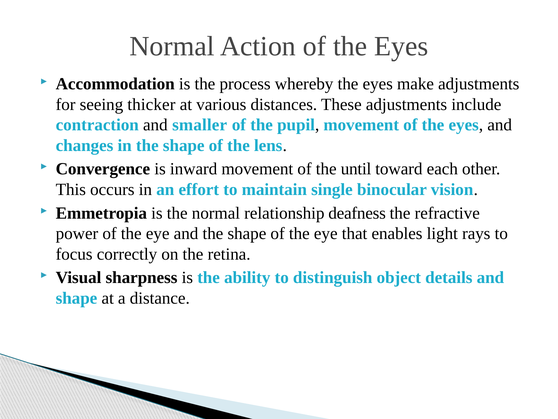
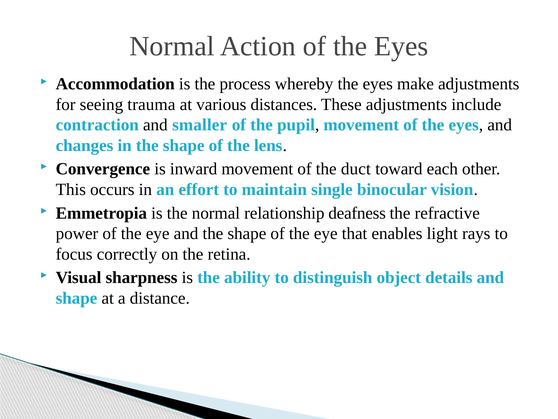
thicker: thicker -> trauma
until: until -> duct
